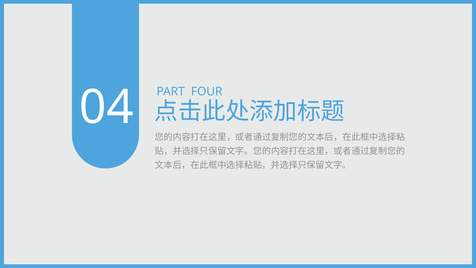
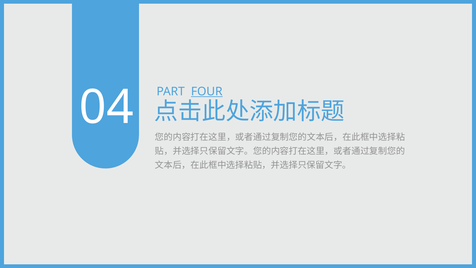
FOUR underline: none -> present
